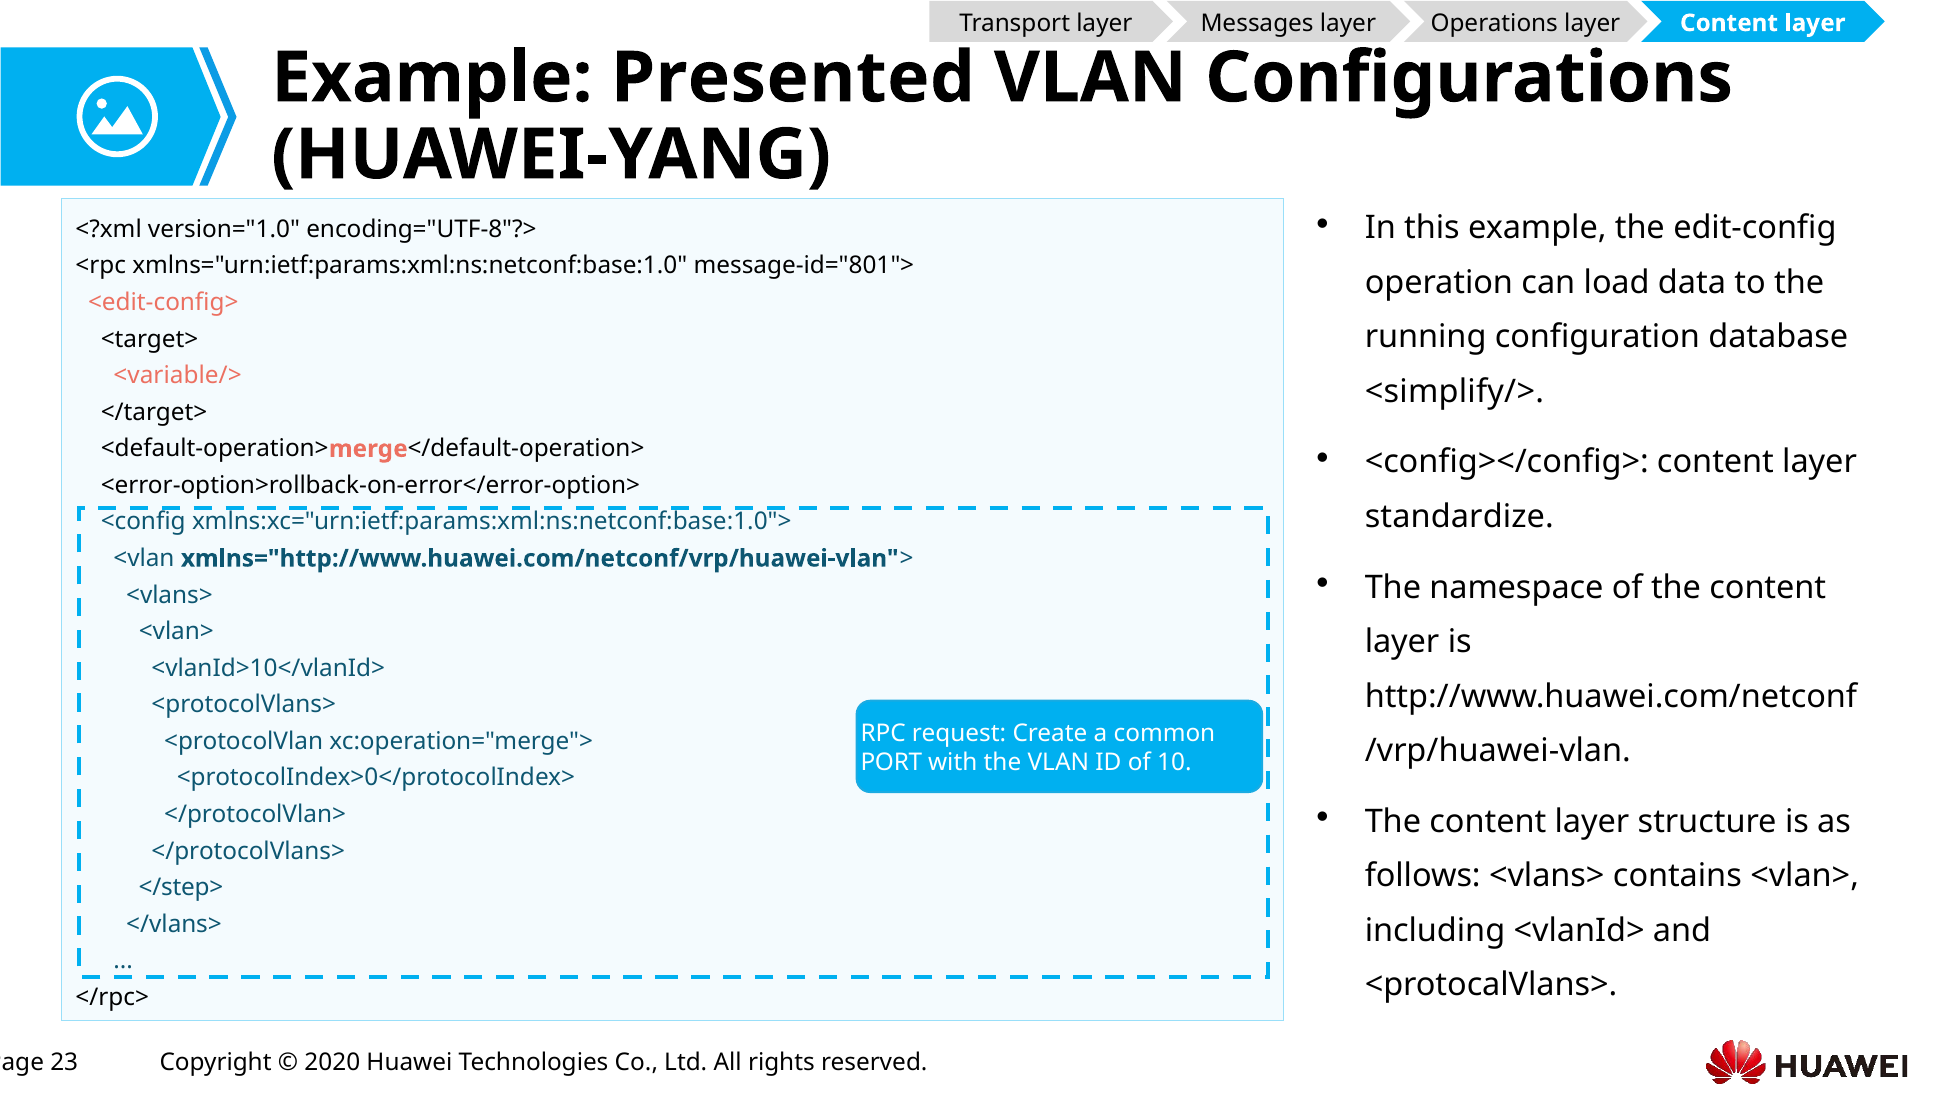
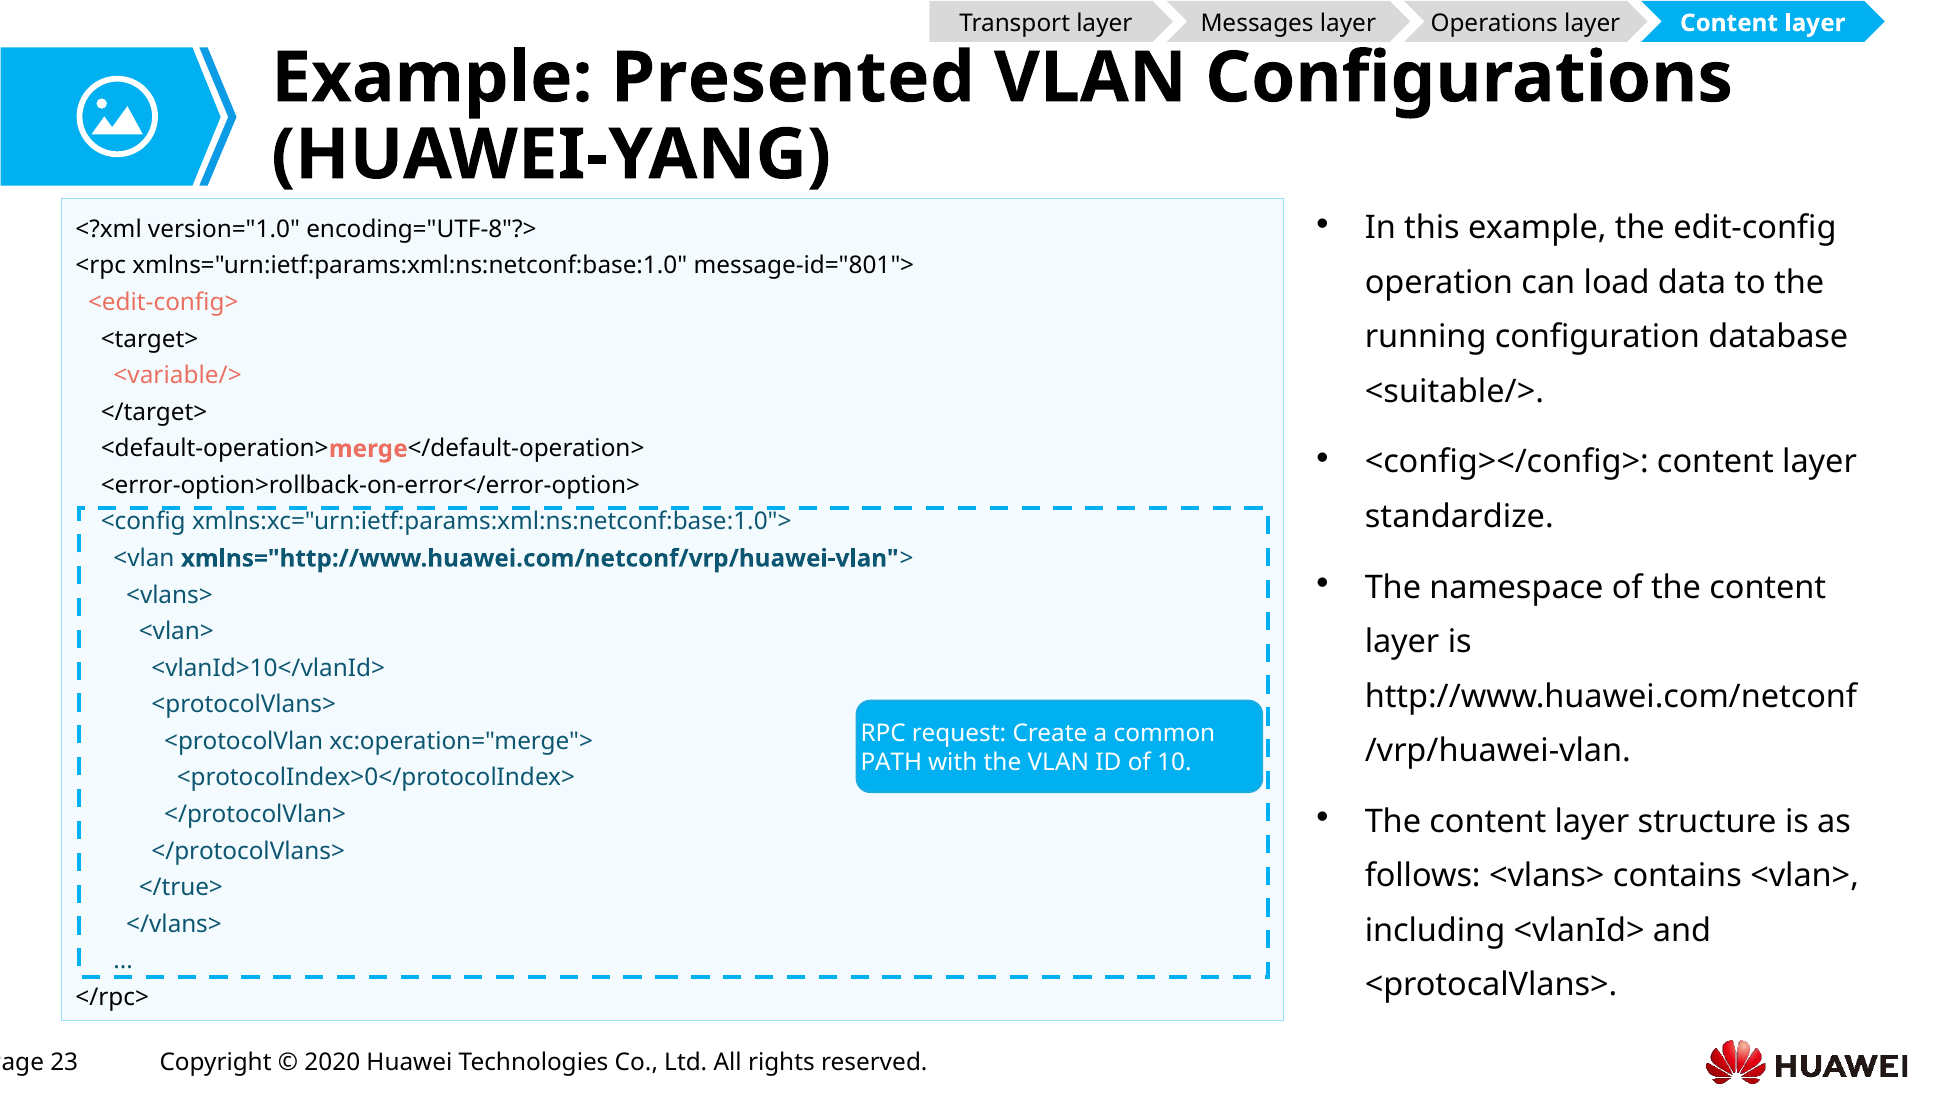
<simplify/>: <simplify/> -> <suitable/>
PORT: PORT -> PATH
</step>: </step> -> </true>
